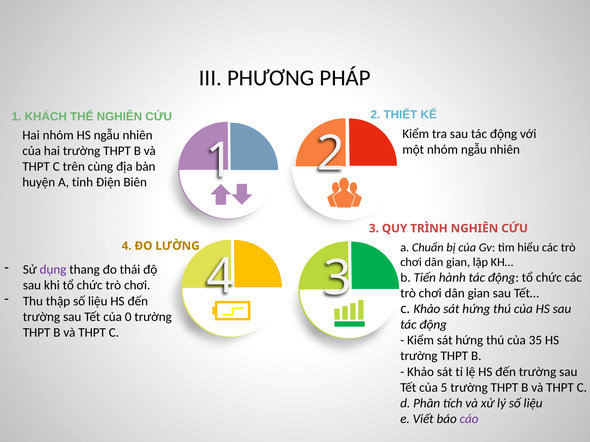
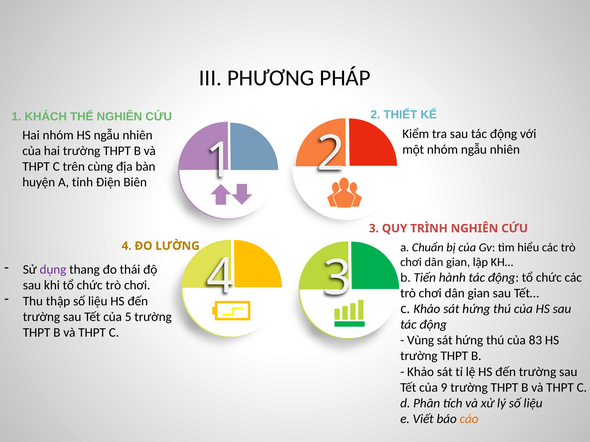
0: 0 -> 5
Kiểm at (421, 341): Kiểm -> Vùng
35: 35 -> 83
5: 5 -> 9
cáo colour: purple -> orange
